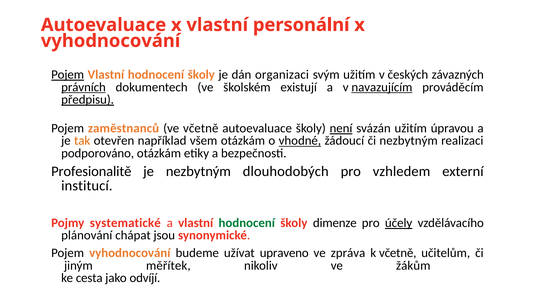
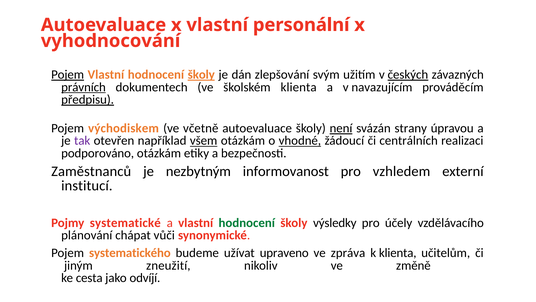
školy at (201, 75) underline: none -> present
organizaci: organizaci -> zlepšování
českých underline: none -> present
školském existují: existují -> klienta
navazujícím underline: present -> none
zaměstnanců: zaměstnanců -> východiskem
svázán užitím: užitím -> strany
tak colour: orange -> purple
všem underline: none -> present
či nezbytným: nezbytným -> centrálních
Profesionalitě: Profesionalitě -> Zaměstnanců
dlouhodobých: dlouhodobých -> informovanost
dimenze: dimenze -> výsledky
účely underline: present -> none
jsou: jsou -> vůči
Pojem vyhodnocování: vyhodnocování -> systematického
k včetně: včetně -> klienta
měřítek: měřítek -> zneužití
žákům: žákům -> změně
